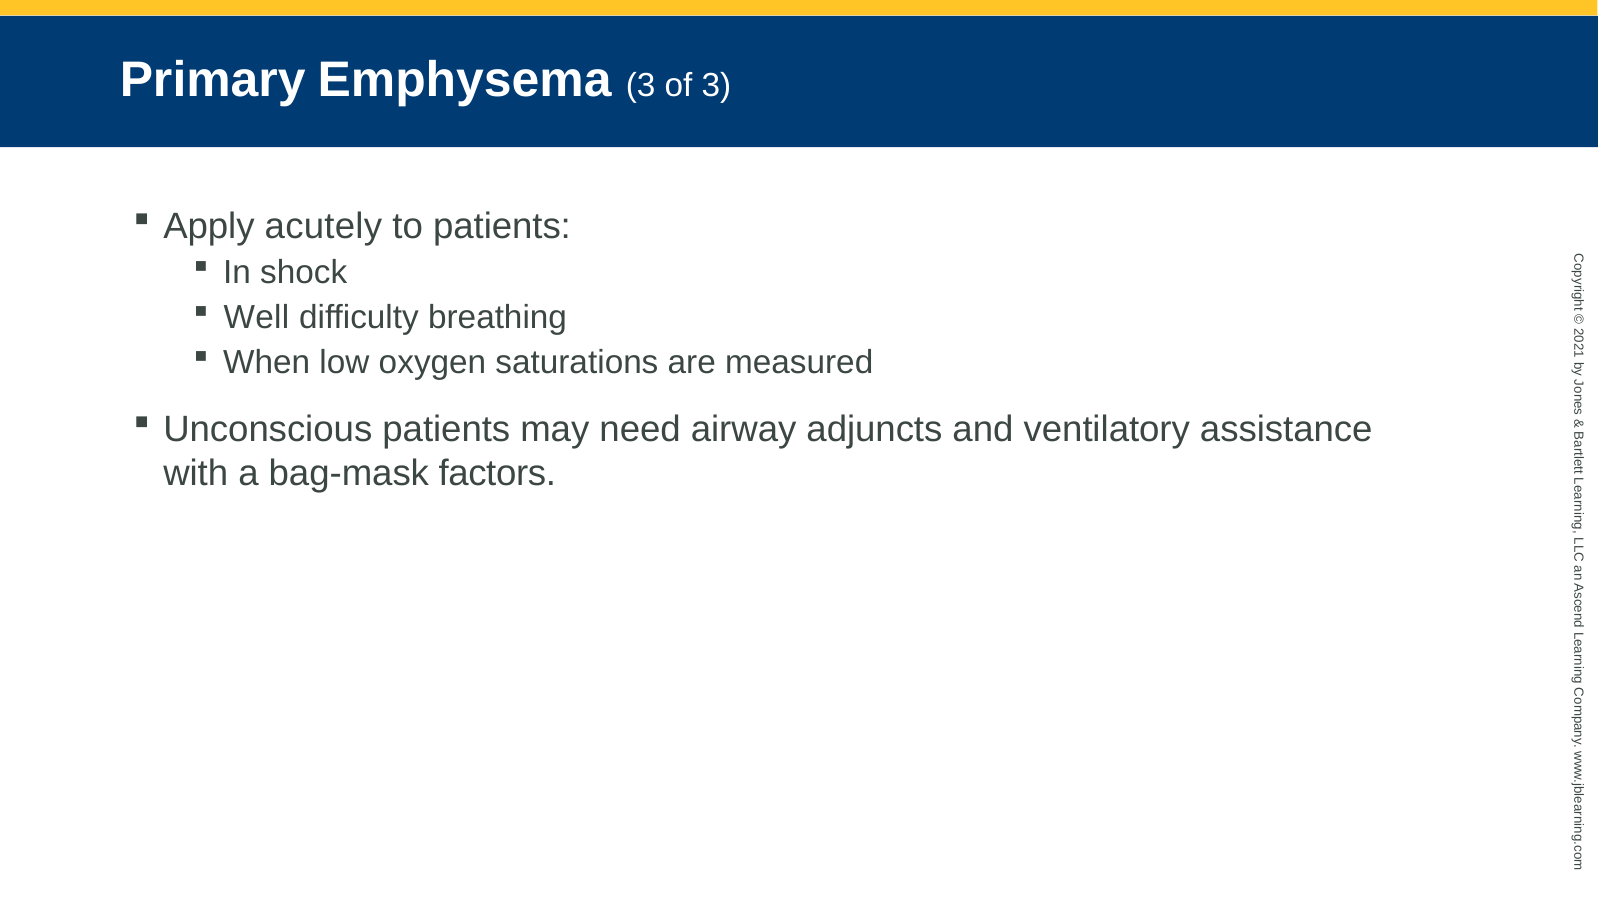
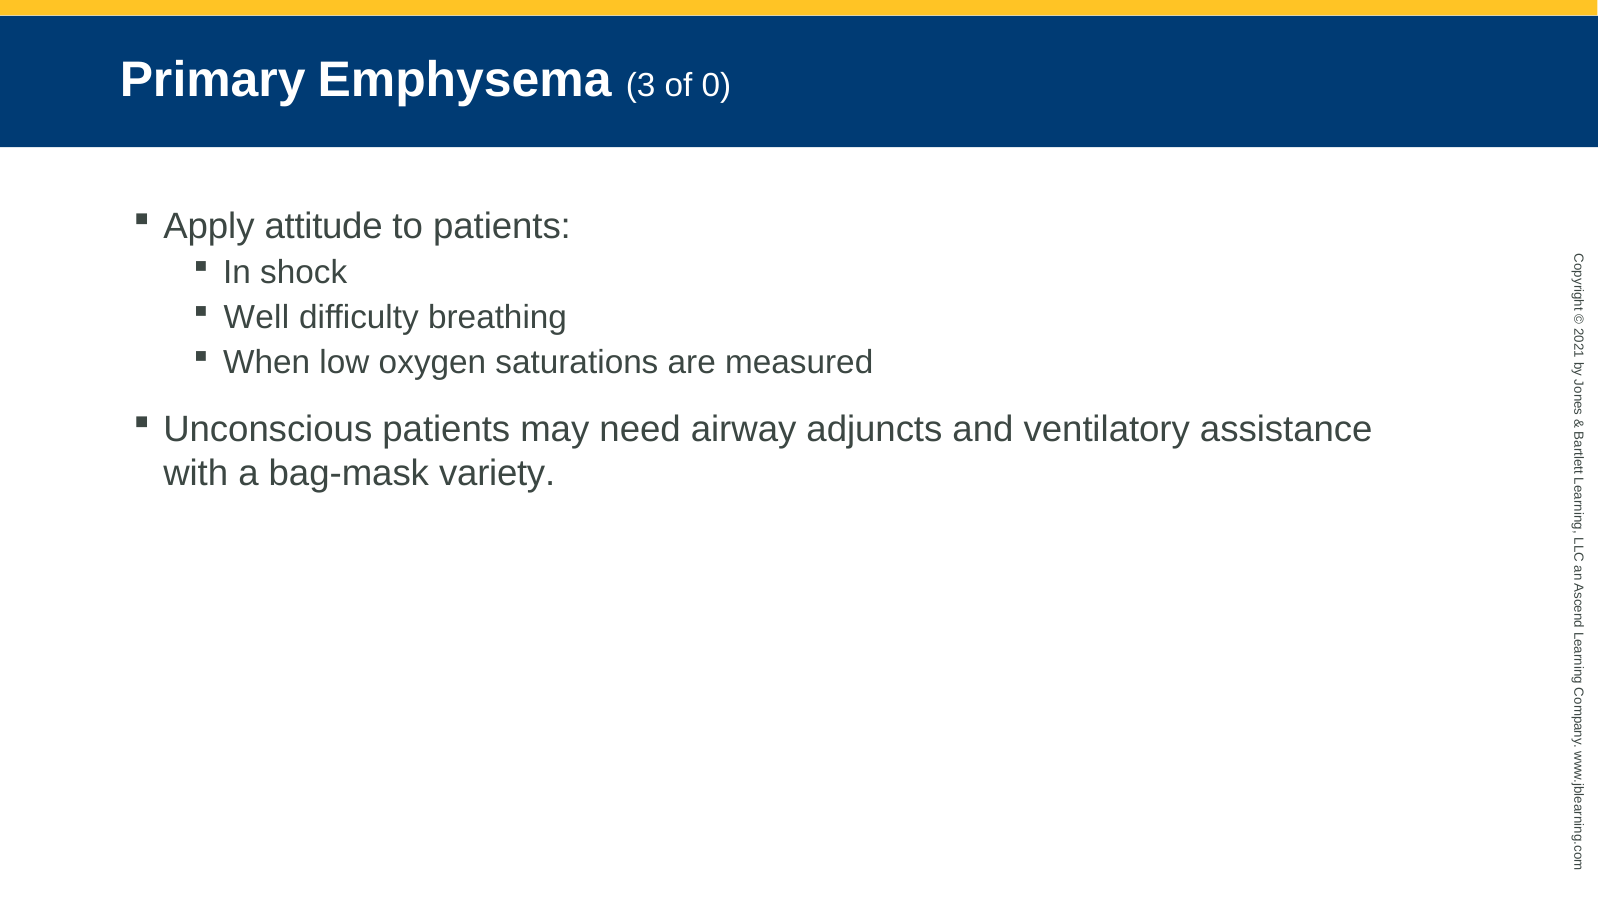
of 3: 3 -> 0
acutely: acutely -> attitude
factors: factors -> variety
